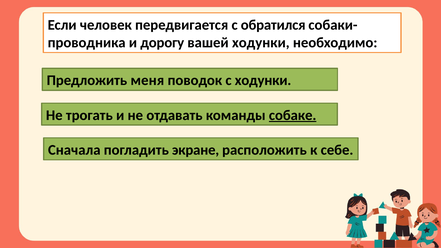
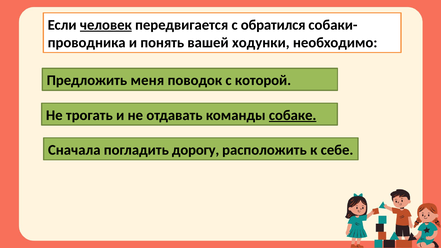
человек underline: none -> present
дорогу: дорогу -> понять
с ходунки: ходунки -> которой
экране: экране -> дорогу
